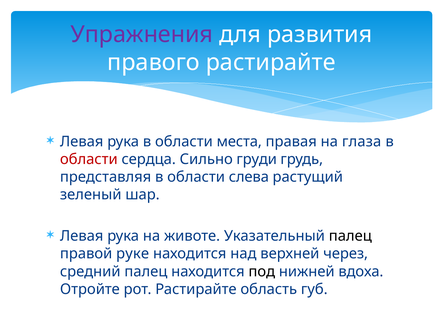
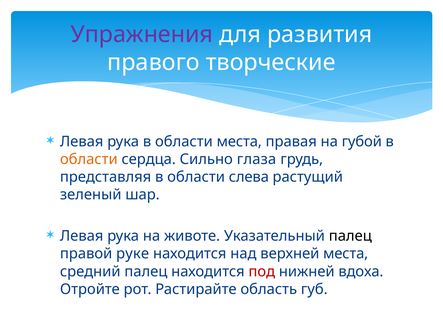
правого растирайте: растирайте -> творческие
глаза: глаза -> губой
области at (89, 159) colour: red -> orange
груди: груди -> глаза
верхней через: через -> места
под colour: black -> red
